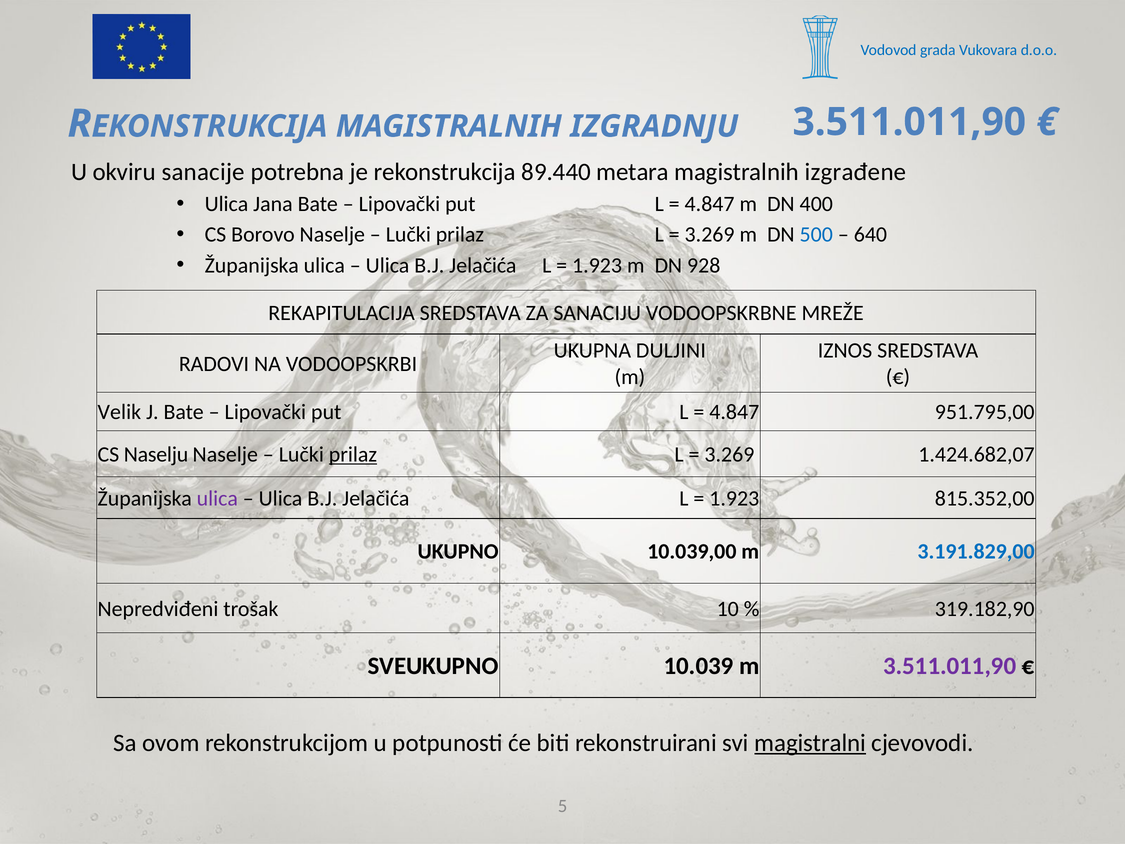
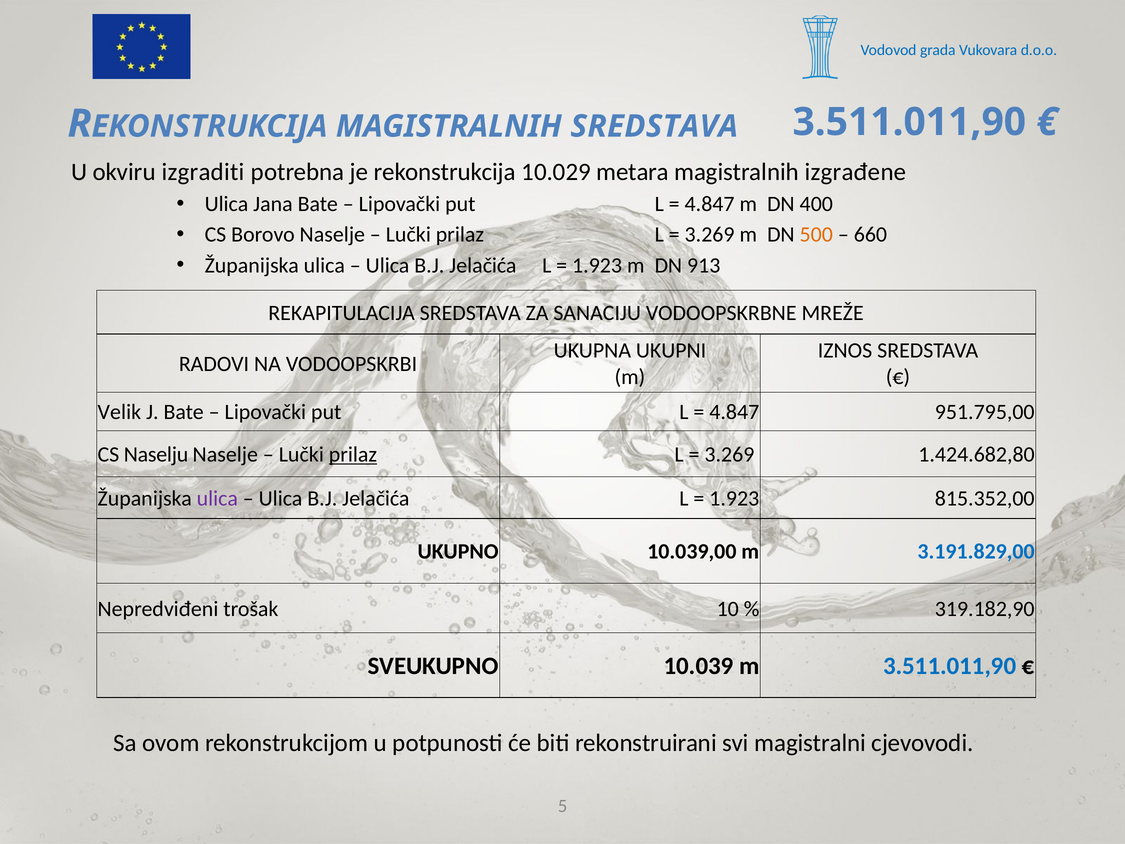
MAGISTRALNIH IZGRADNJU: IZGRADNJU -> SREDSTAVA
sanacije: sanacije -> izgraditi
89.440: 89.440 -> 10.029
500 colour: blue -> orange
640: 640 -> 660
928: 928 -> 913
DULJINI: DULJINI -> UKUPNI
1.424.682,07: 1.424.682,07 -> 1.424.682,80
3.511.011,90 at (950, 666) colour: purple -> blue
magistralni underline: present -> none
